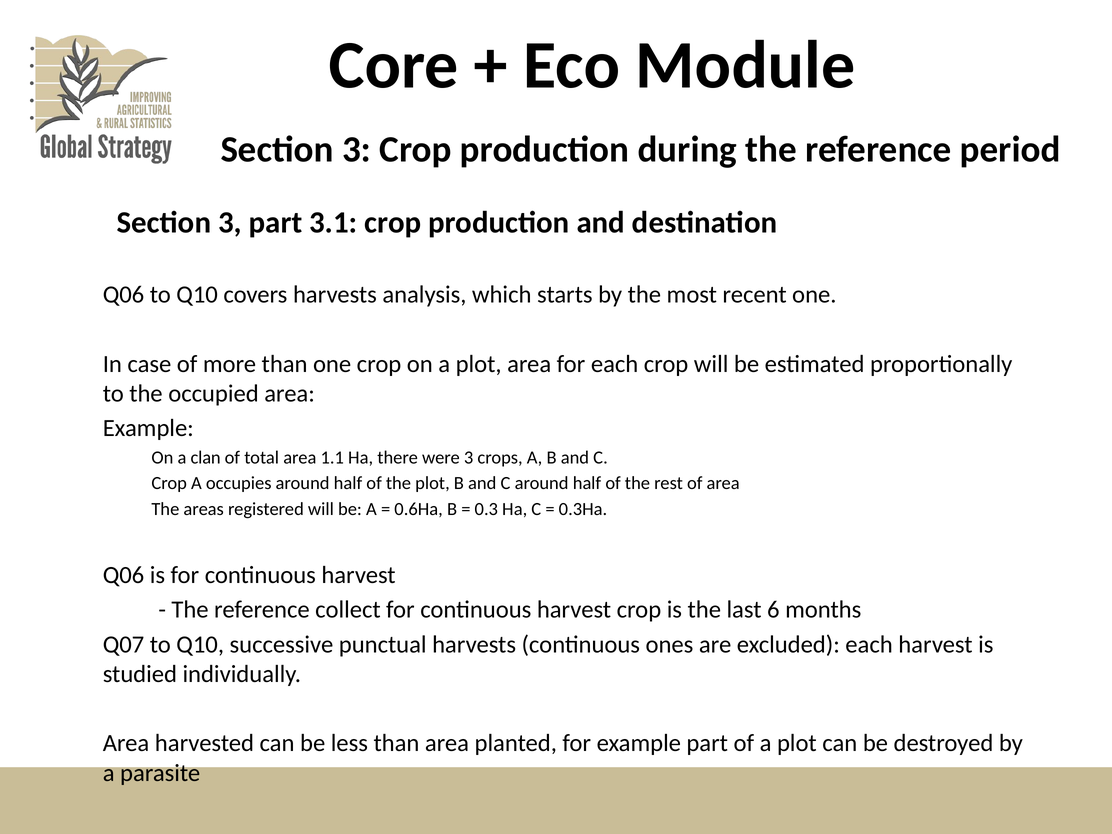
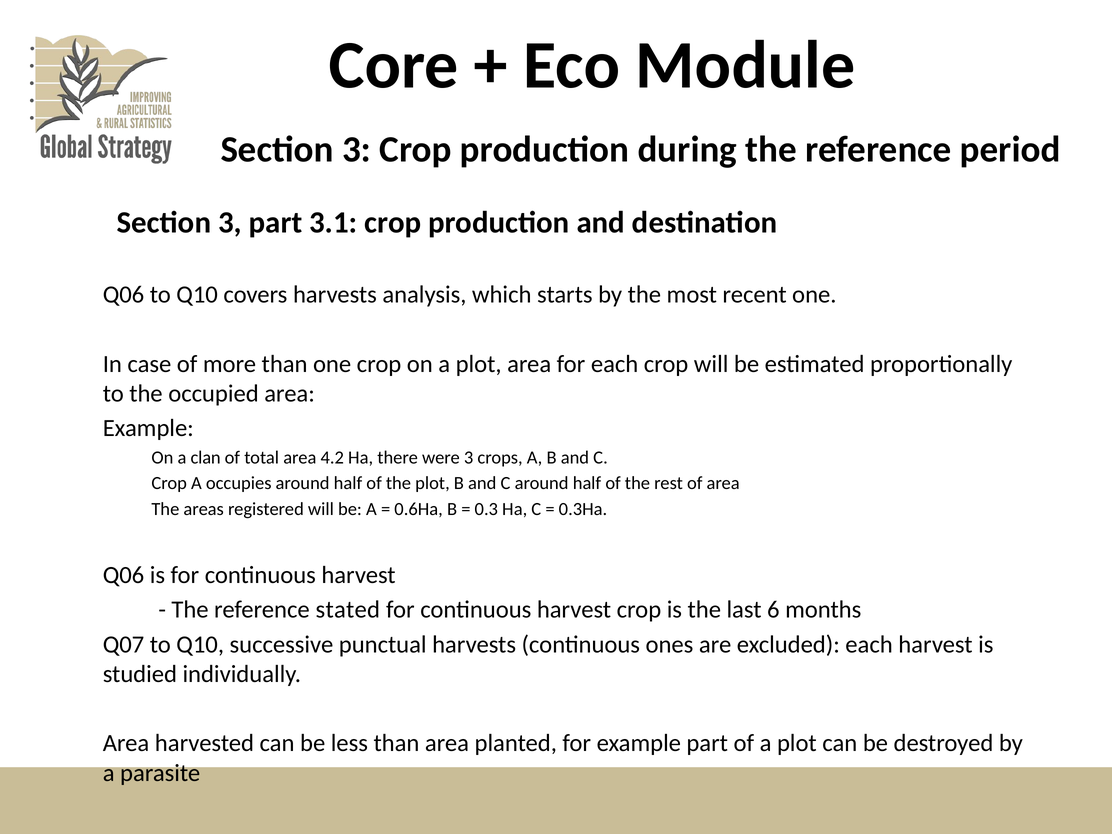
1.1: 1.1 -> 4.2
collect: collect -> stated
